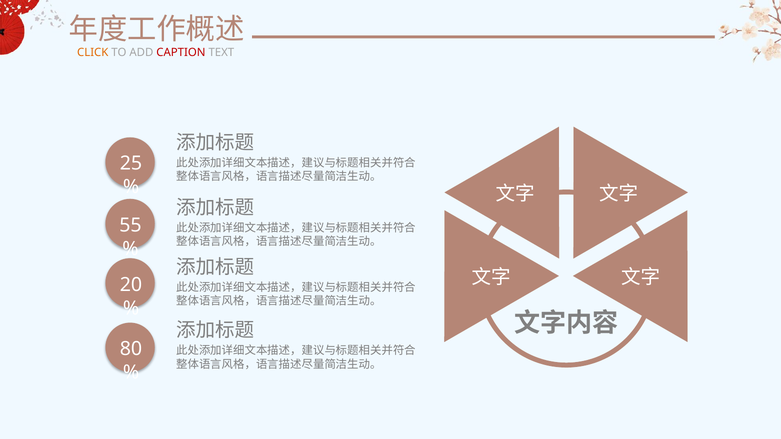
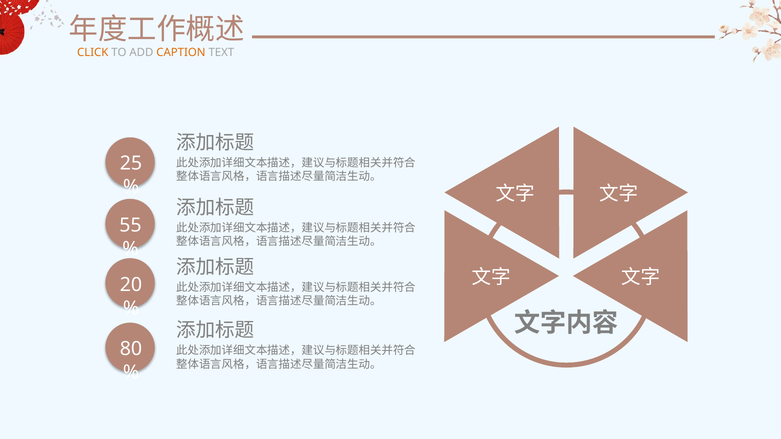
CAPTION colour: red -> orange
